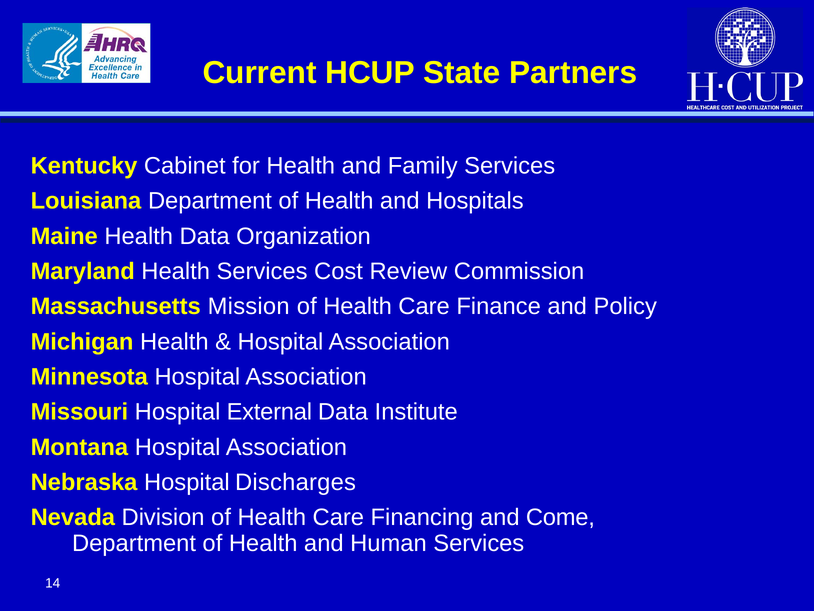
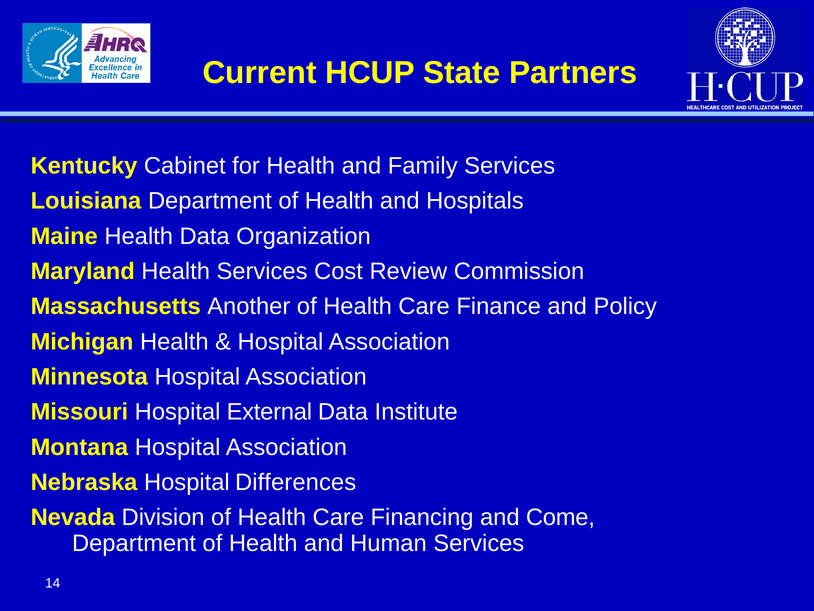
Mission: Mission -> Another
Discharges: Discharges -> Differences
